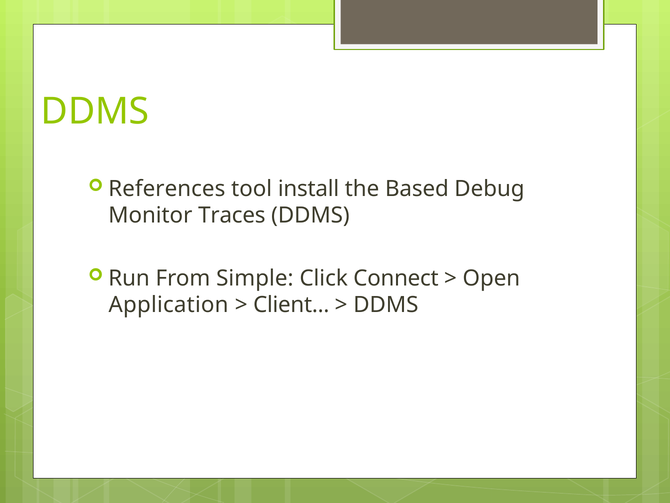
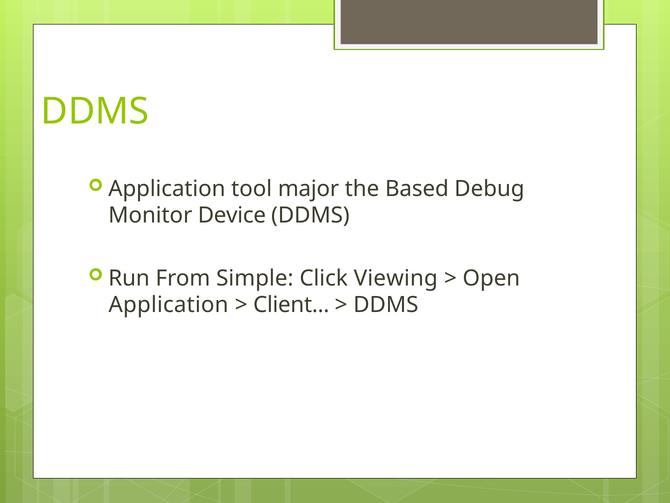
References at (167, 189): References -> Application
install: install -> major
Traces: Traces -> Device
Connect: Connect -> Viewing
